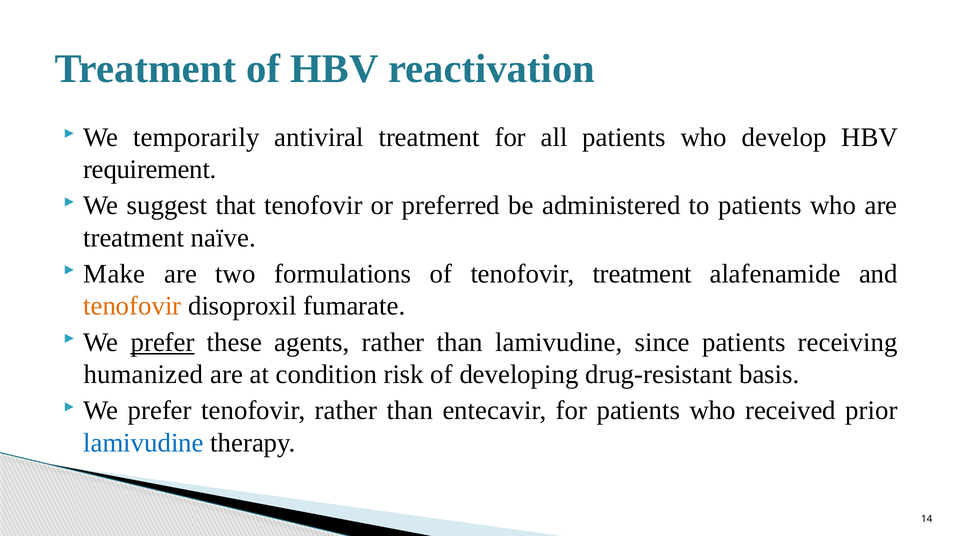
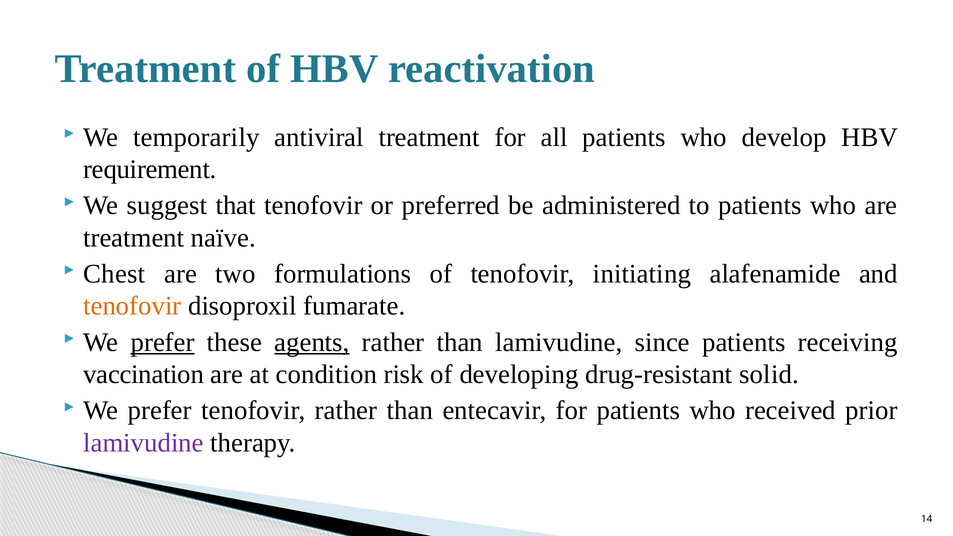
Make: Make -> Chest
tenofovir treatment: treatment -> initiating
agents underline: none -> present
humanized: humanized -> vaccination
basis: basis -> solid
lamivudine at (143, 443) colour: blue -> purple
